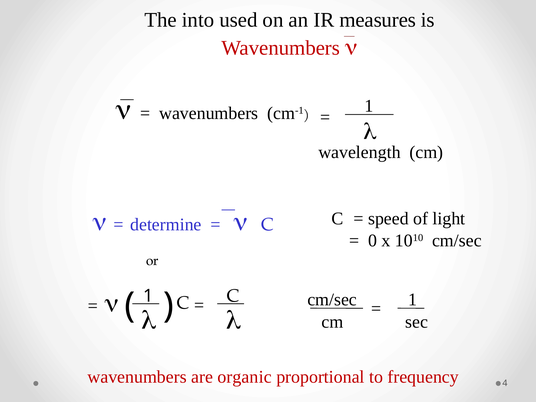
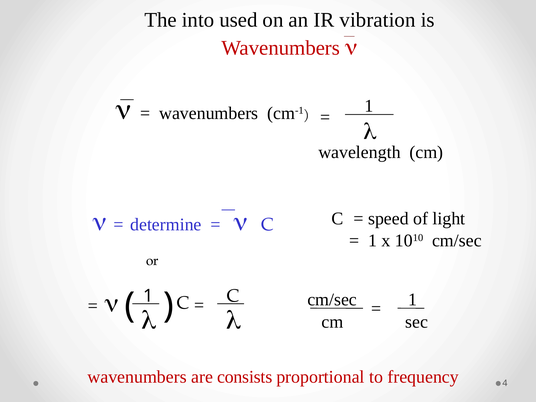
measures: measures -> vibration
0 at (373, 241): 0 -> 1
organic: organic -> consists
